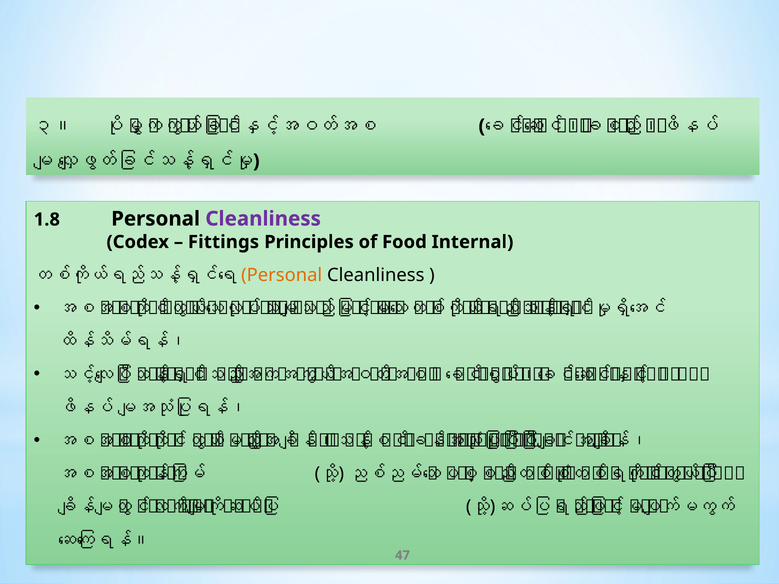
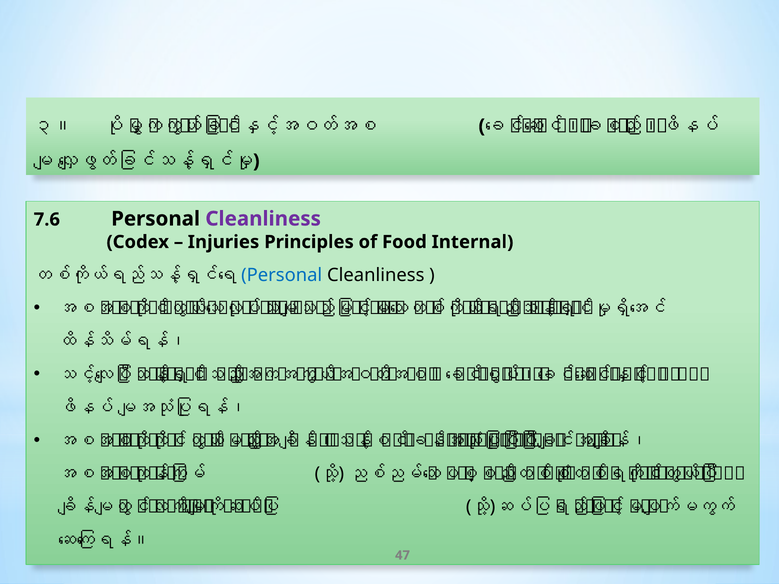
1.8: 1.8 -> 7.6
Fittings: Fittings -> Injuries
Personal at (282, 275) colour: orange -> blue
